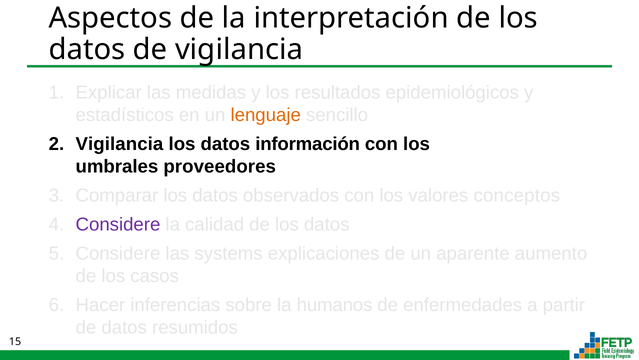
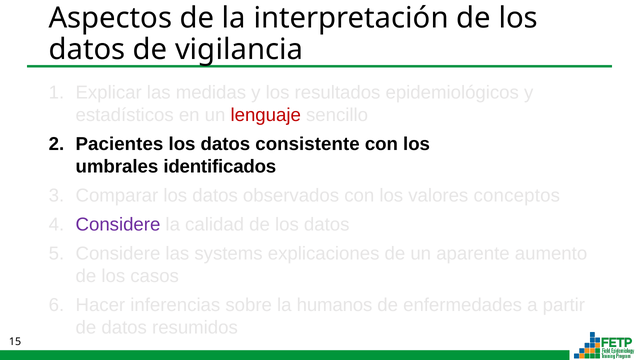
lenguaje colour: orange -> red
Vigilancia at (119, 144): Vigilancia -> Pacientes
información: información -> consistente
proveedores: proveedores -> identificados
